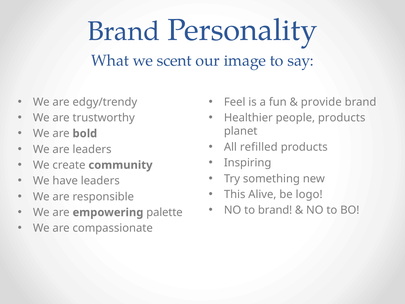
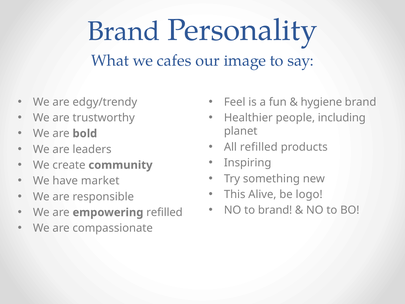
scent: scent -> cafes
provide: provide -> hygiene
people products: products -> including
have leaders: leaders -> market
empowering palette: palette -> refilled
